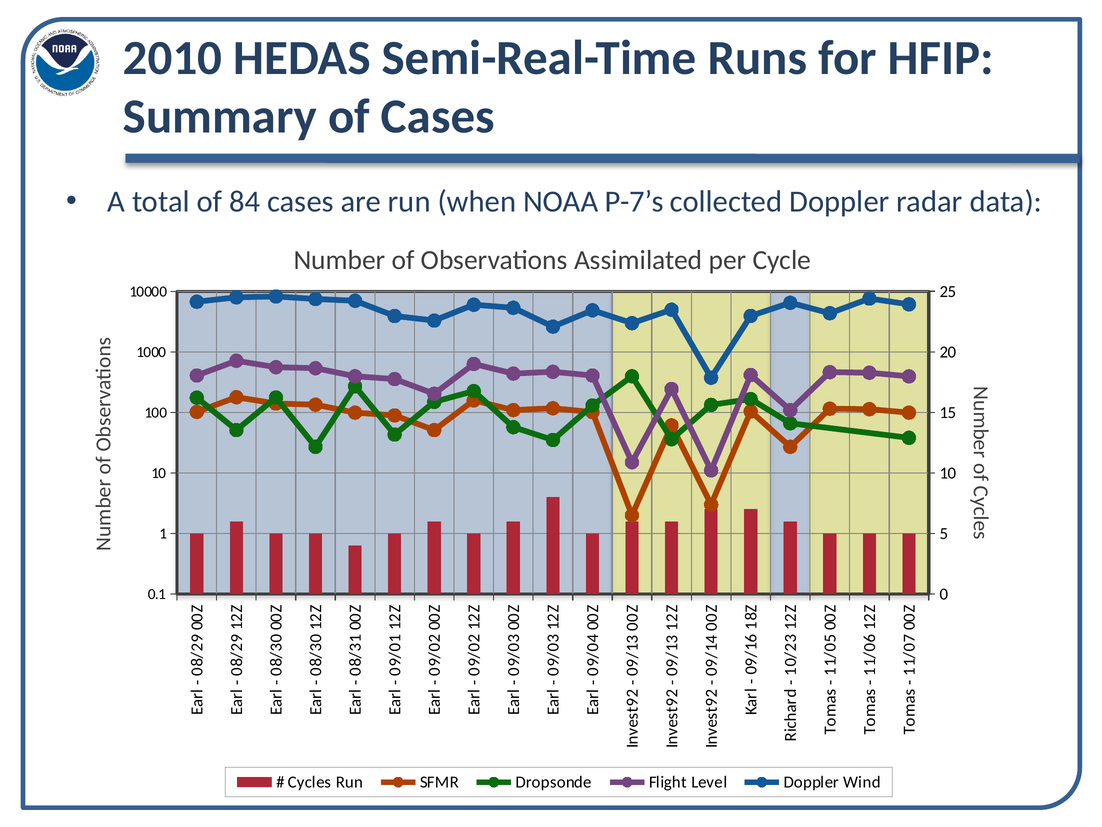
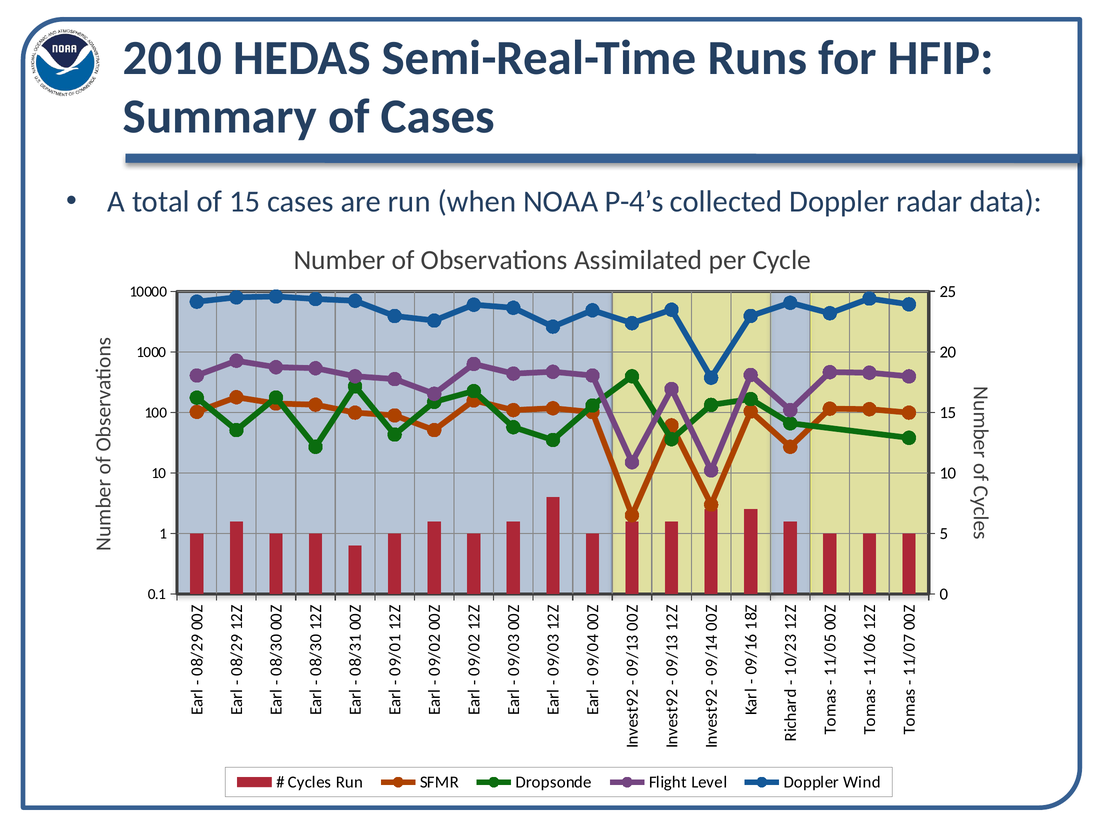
of 84: 84 -> 15
P-7’s: P-7’s -> P-4’s
